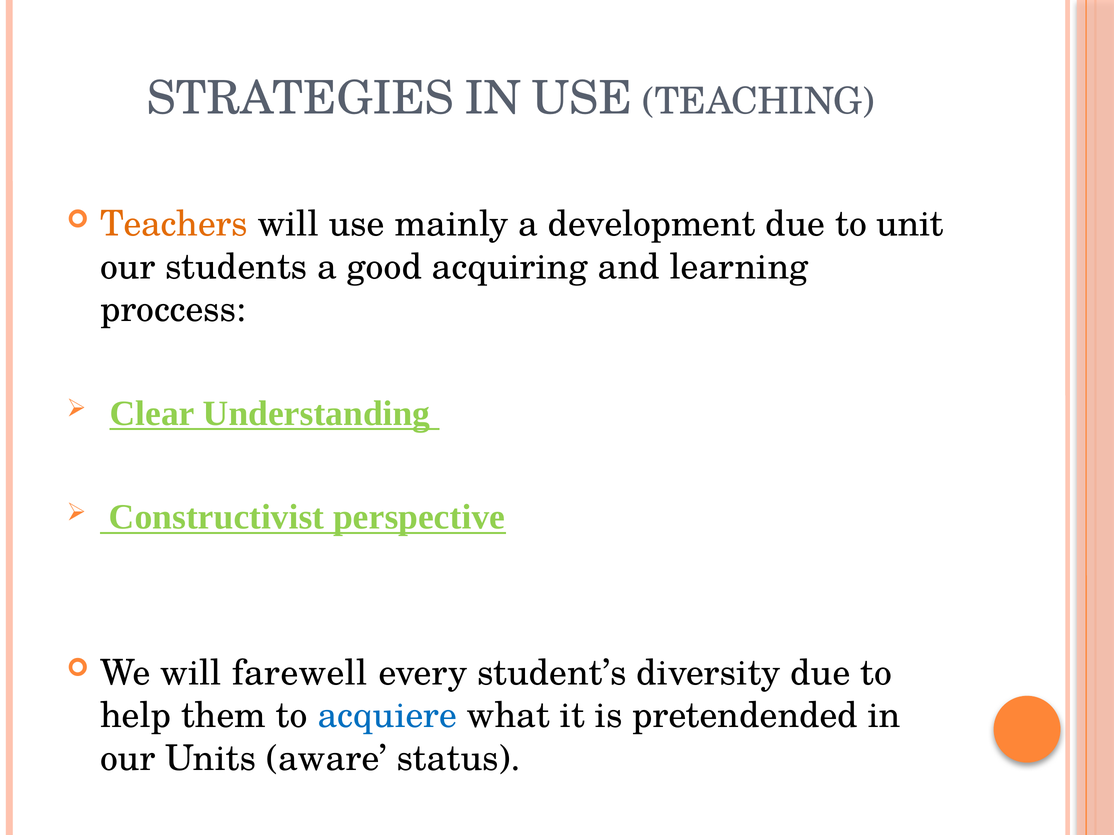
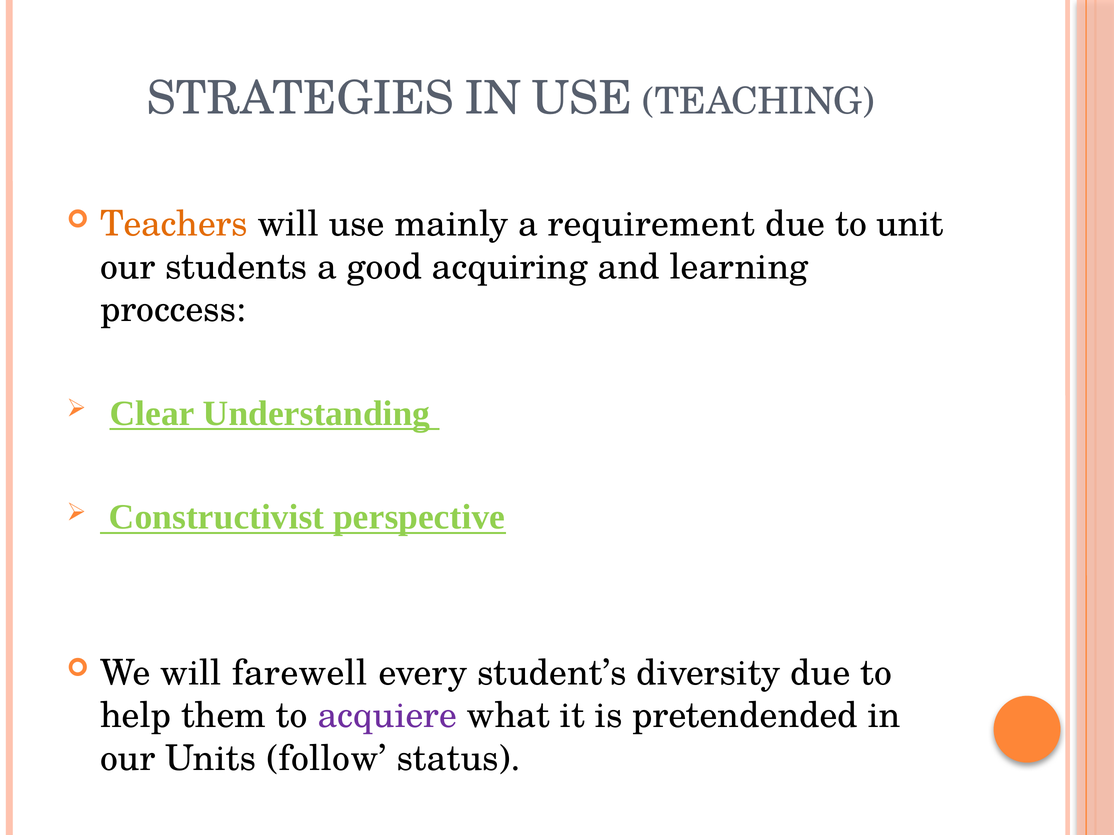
development: development -> requirement
acquiere colour: blue -> purple
aware: aware -> follow
